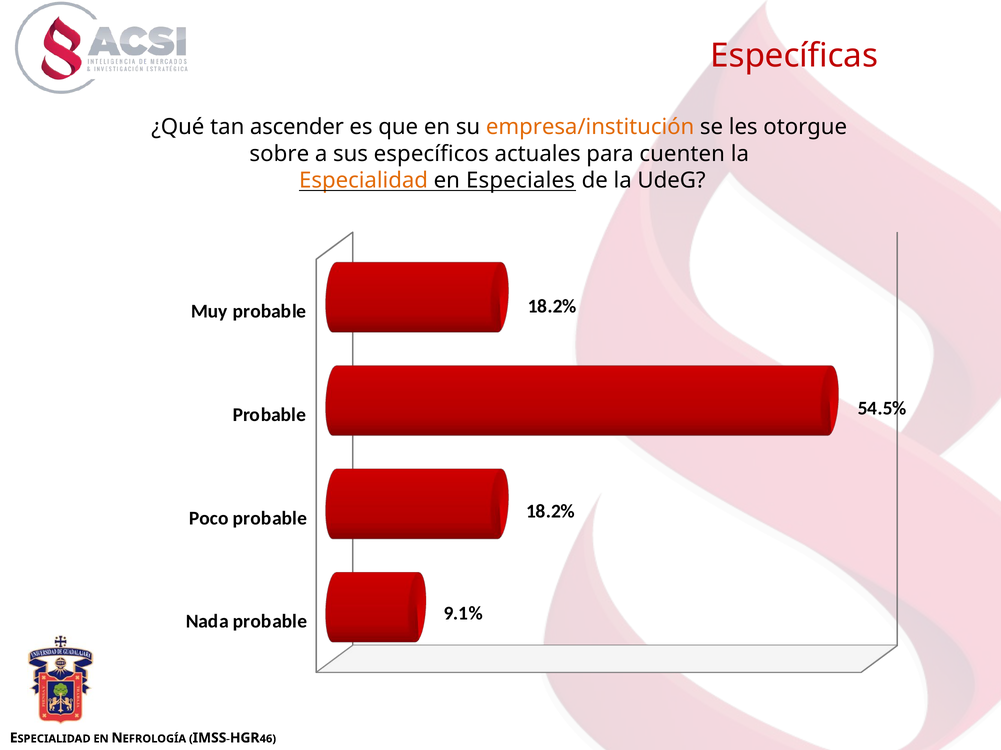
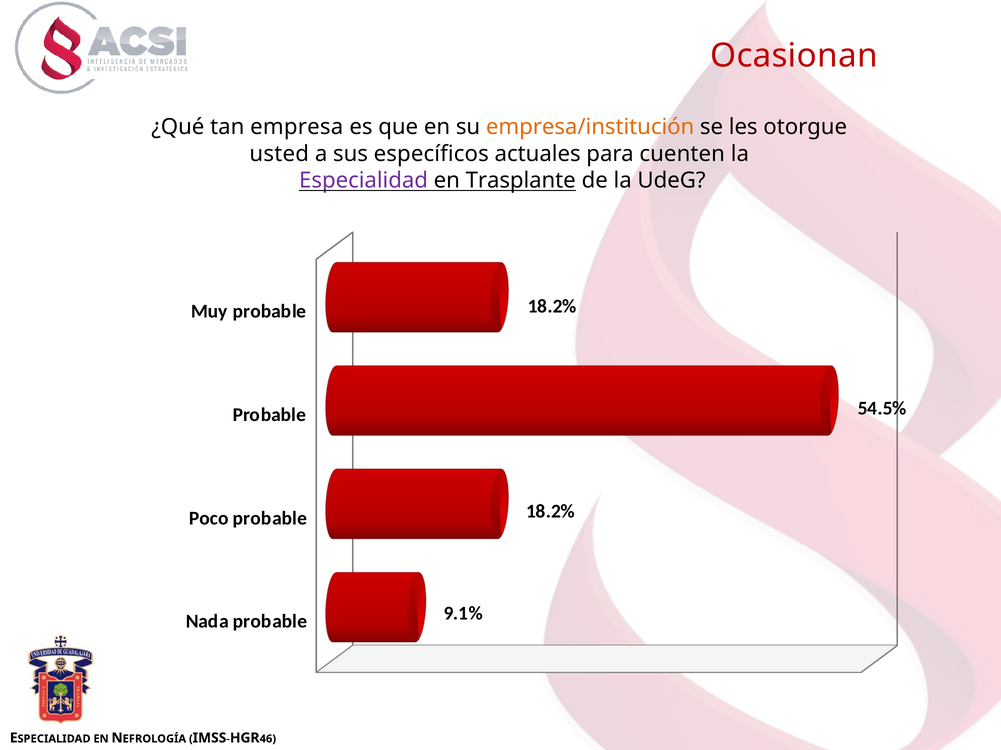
Específicas: Específicas -> Ocasionan
ascender: ascender -> empresa
sobre: sobre -> usted
Especialidad at (364, 181) colour: orange -> purple
Especiales: Especiales -> Trasplante
